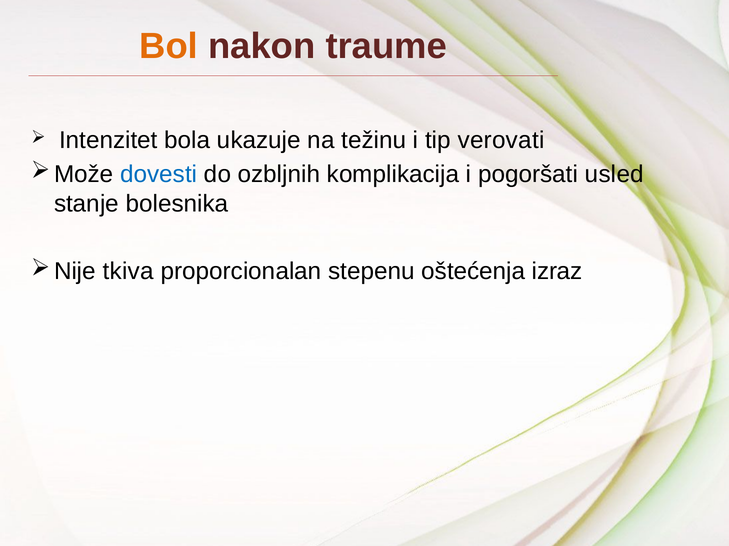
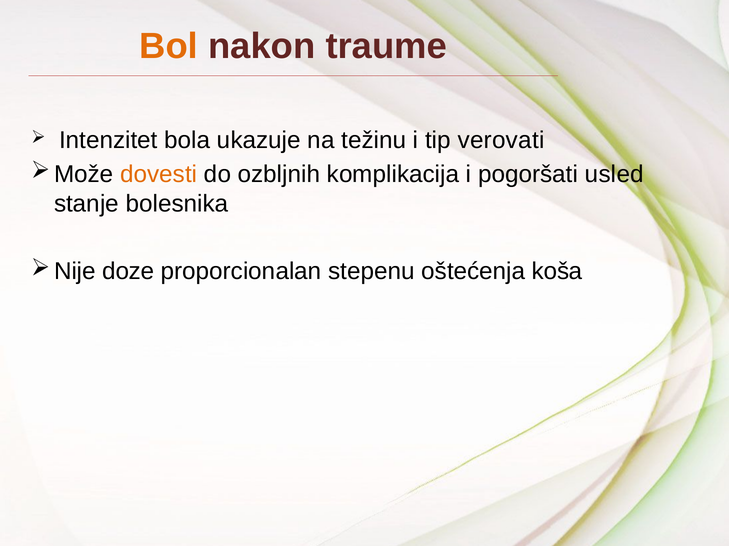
dovesti colour: blue -> orange
tkiva: tkiva -> doze
izraz: izraz -> koša
